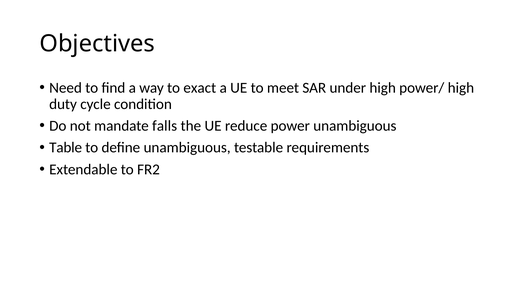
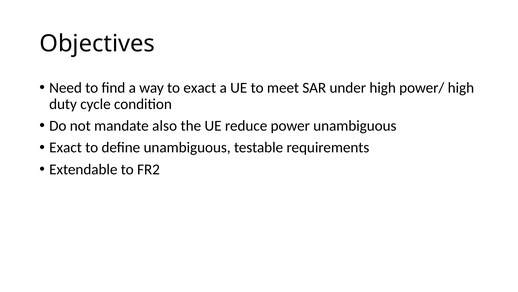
falls: falls -> also
Table at (66, 147): Table -> Exact
